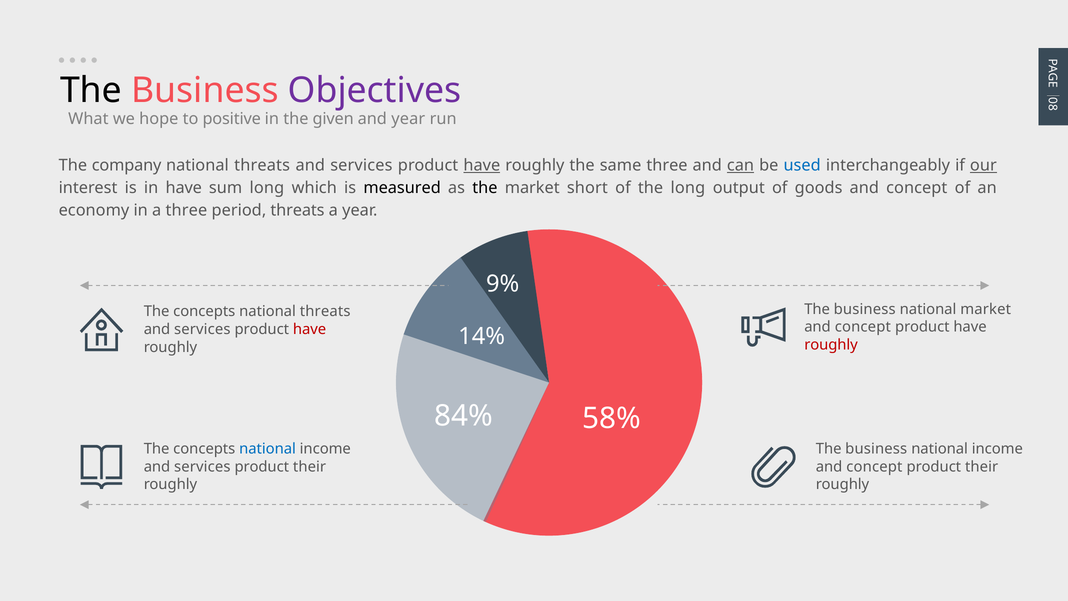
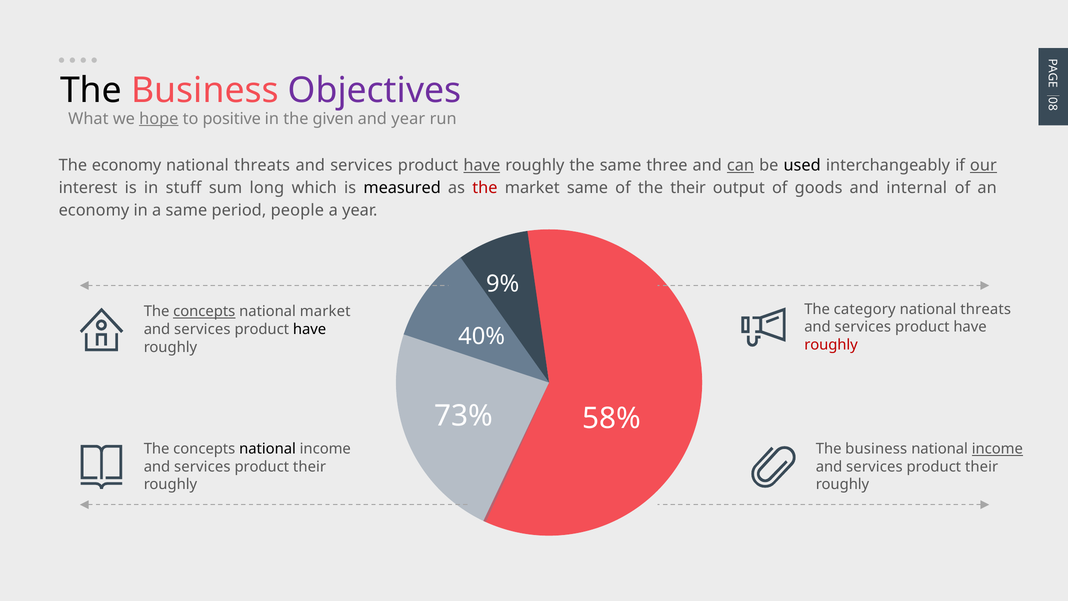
hope underline: none -> present
The company: company -> economy
used colour: blue -> black
in have: have -> stuff
the at (485, 188) colour: black -> red
market short: short -> same
the long: long -> their
goods and concept: concept -> internal
a three: three -> same
period threats: threats -> people
business at (865, 309): business -> category
market at (986, 309): market -> threats
concepts at (204, 311) underline: none -> present
threats at (325, 311): threats -> market
concept at (863, 327): concept -> services
have at (310, 329) colour: red -> black
14%: 14% -> 40%
84%: 84% -> 73%
national at (268, 449) colour: blue -> black
income at (997, 449) underline: none -> present
concept at (874, 467): concept -> services
